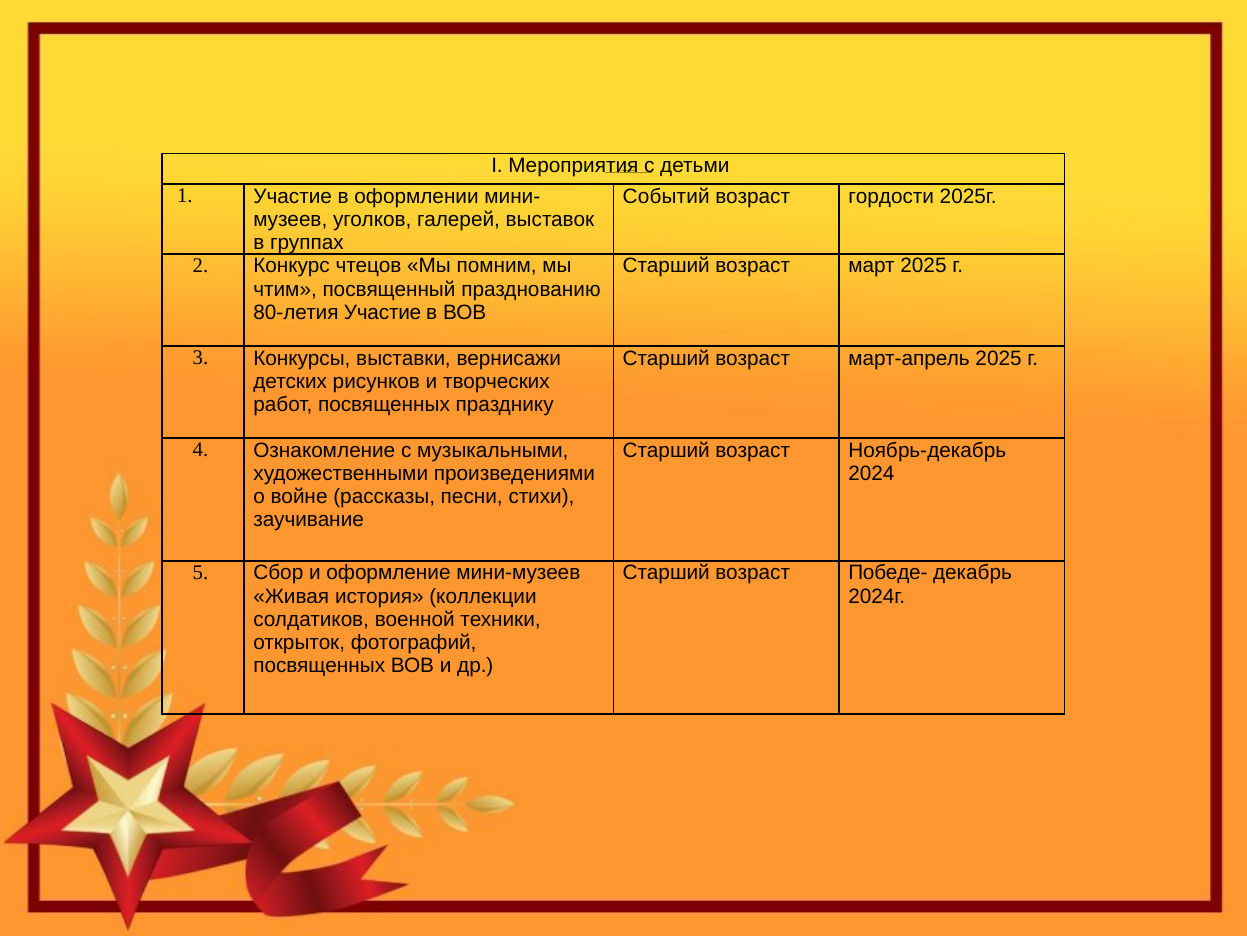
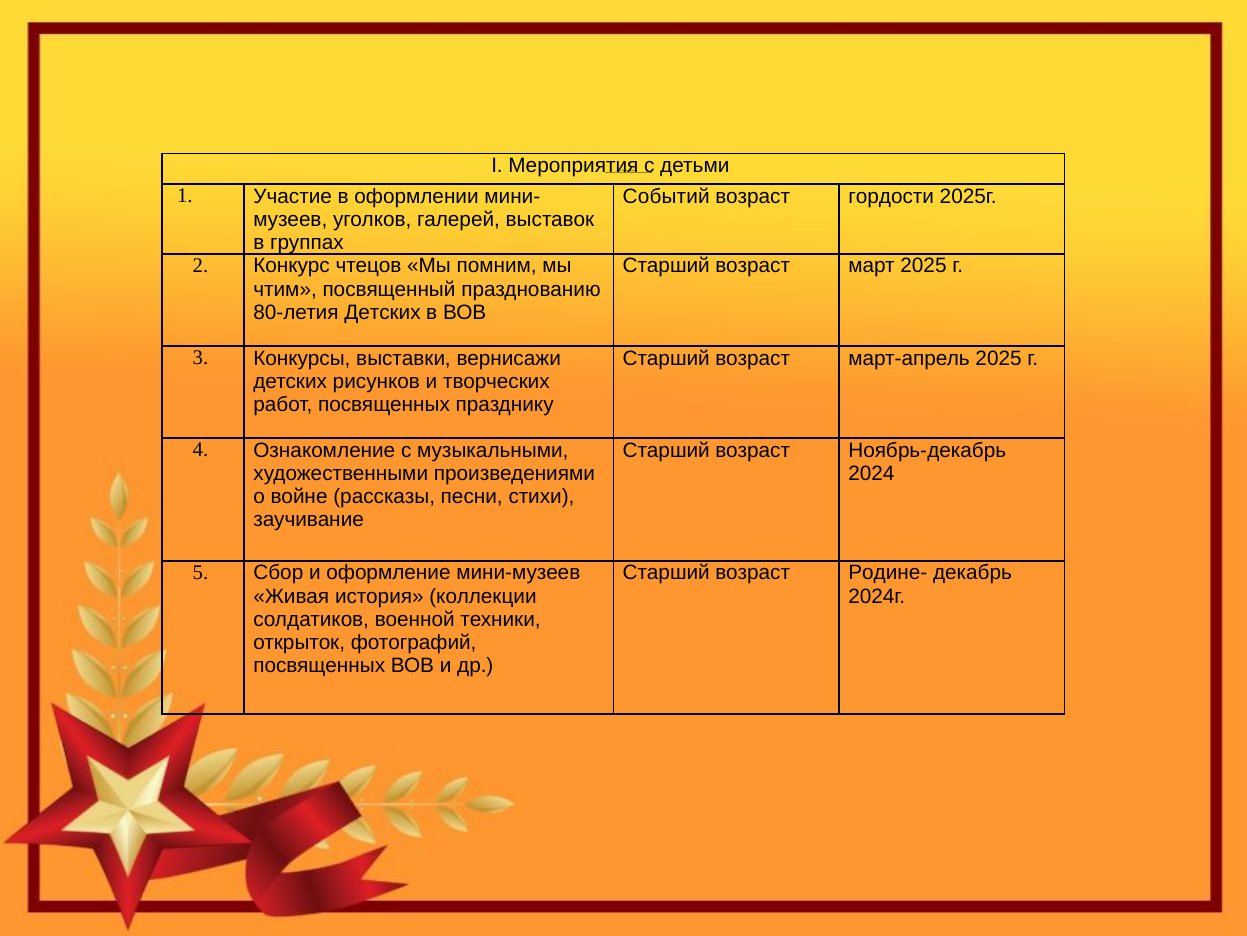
80-летия Участие: Участие -> Детских
Победе-: Победе- -> Родине-
